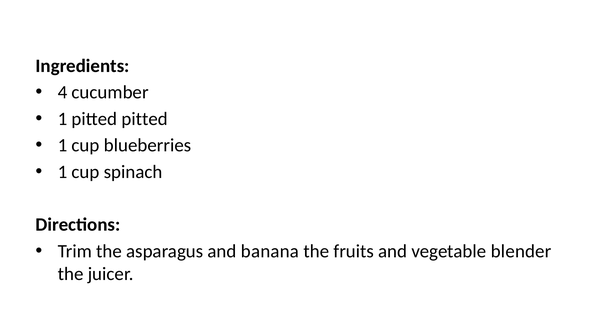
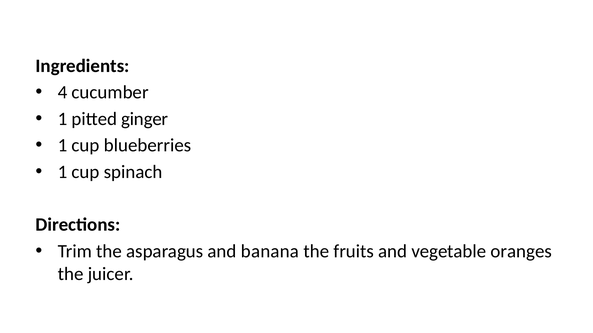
pitted pitted: pitted -> ginger
blender: blender -> oranges
